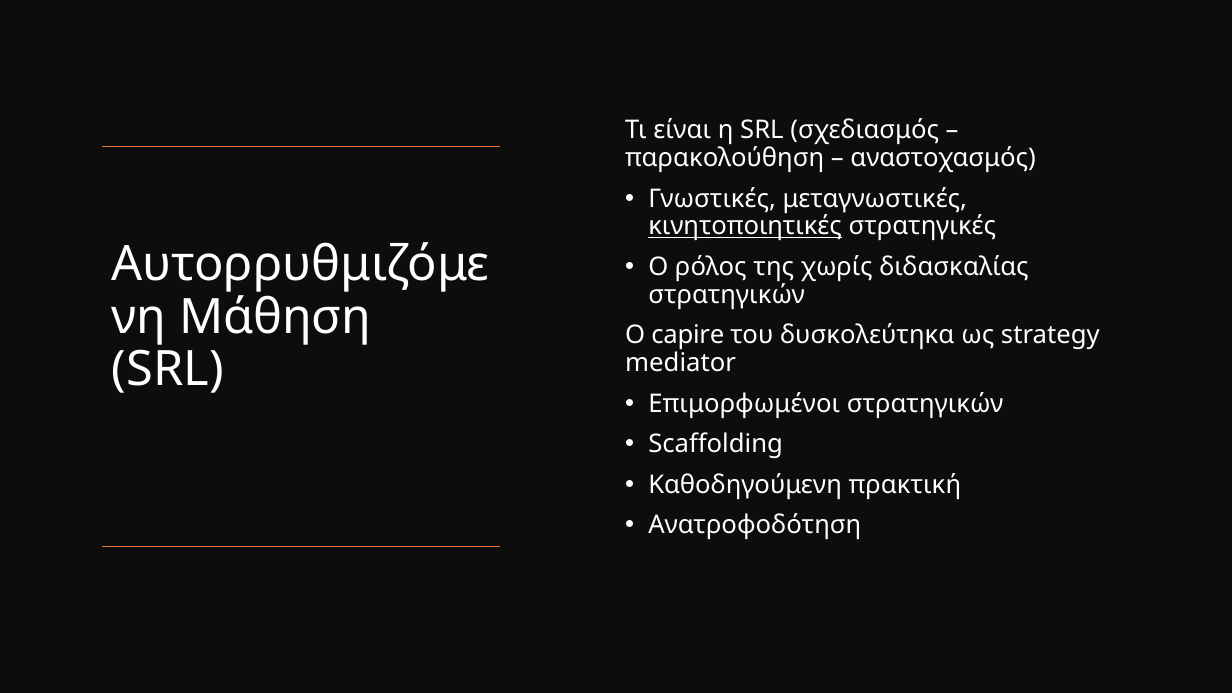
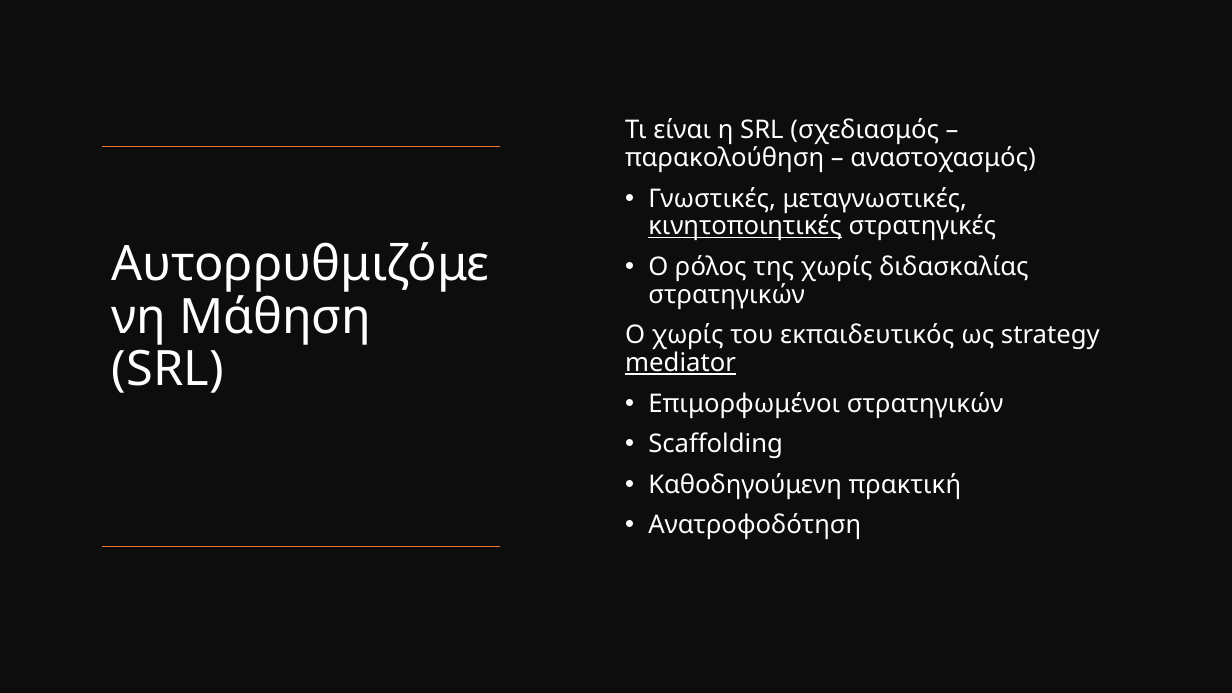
Ο capire: capire -> χωρίς
δυσκολεύτηκα: δυσκολεύτηκα -> εκπαιδευτικός
mediator underline: none -> present
